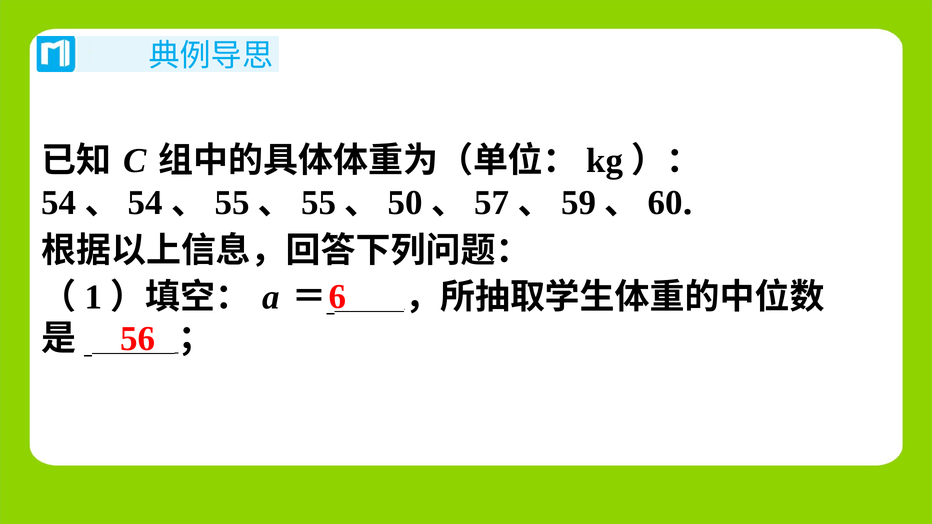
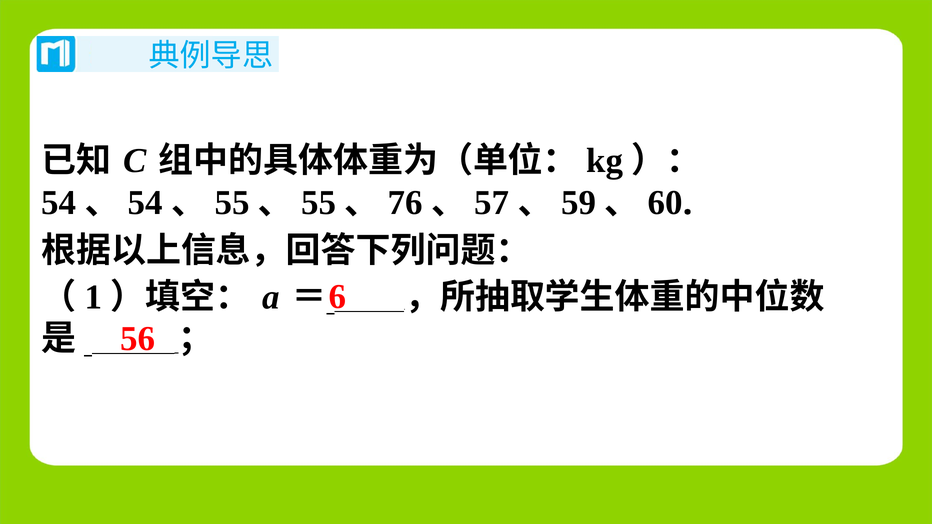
50: 50 -> 76
